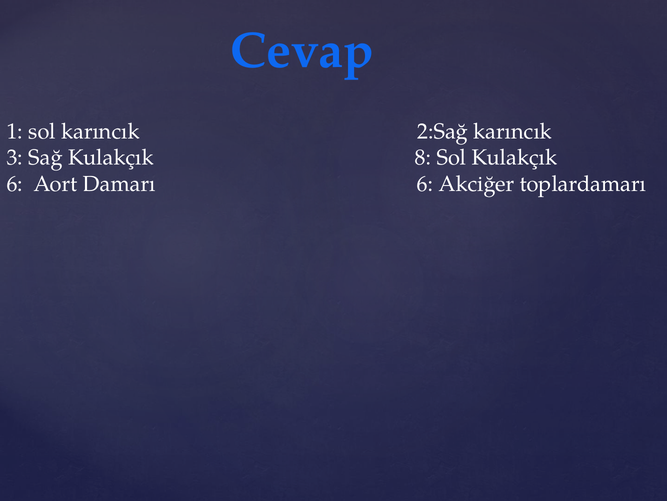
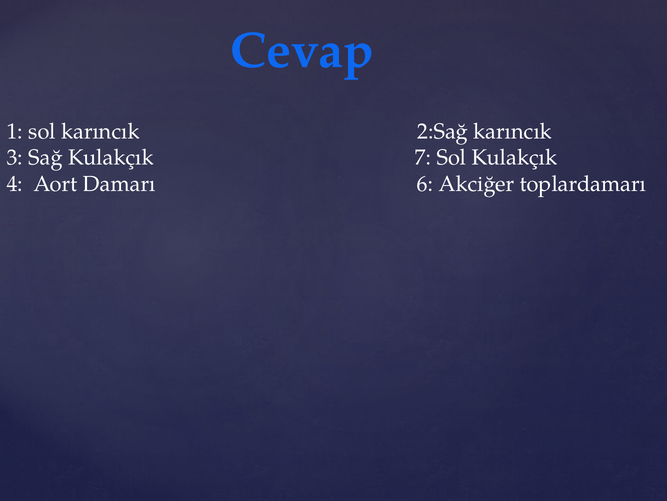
8: 8 -> 7
6 at (15, 184): 6 -> 4
